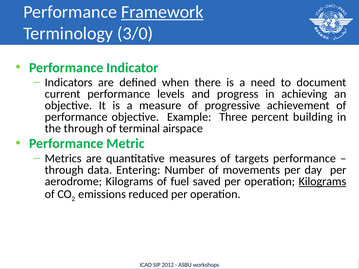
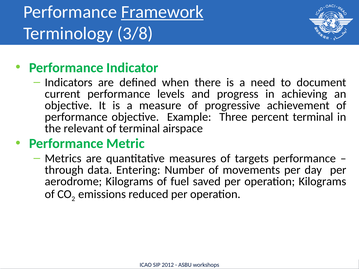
3/0: 3/0 -> 3/8
percent building: building -> terminal
the through: through -> relevant
Kilograms at (322, 182) underline: present -> none
